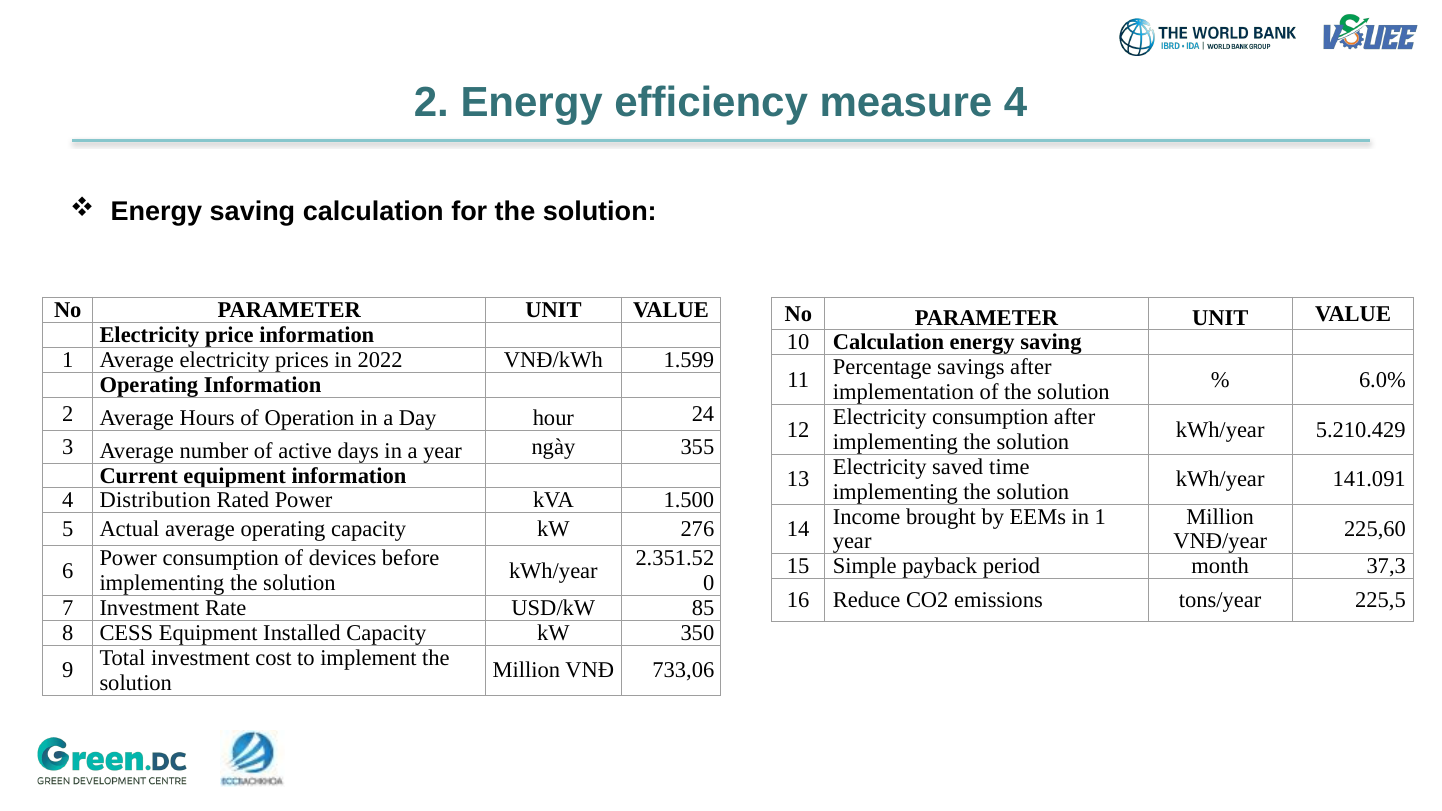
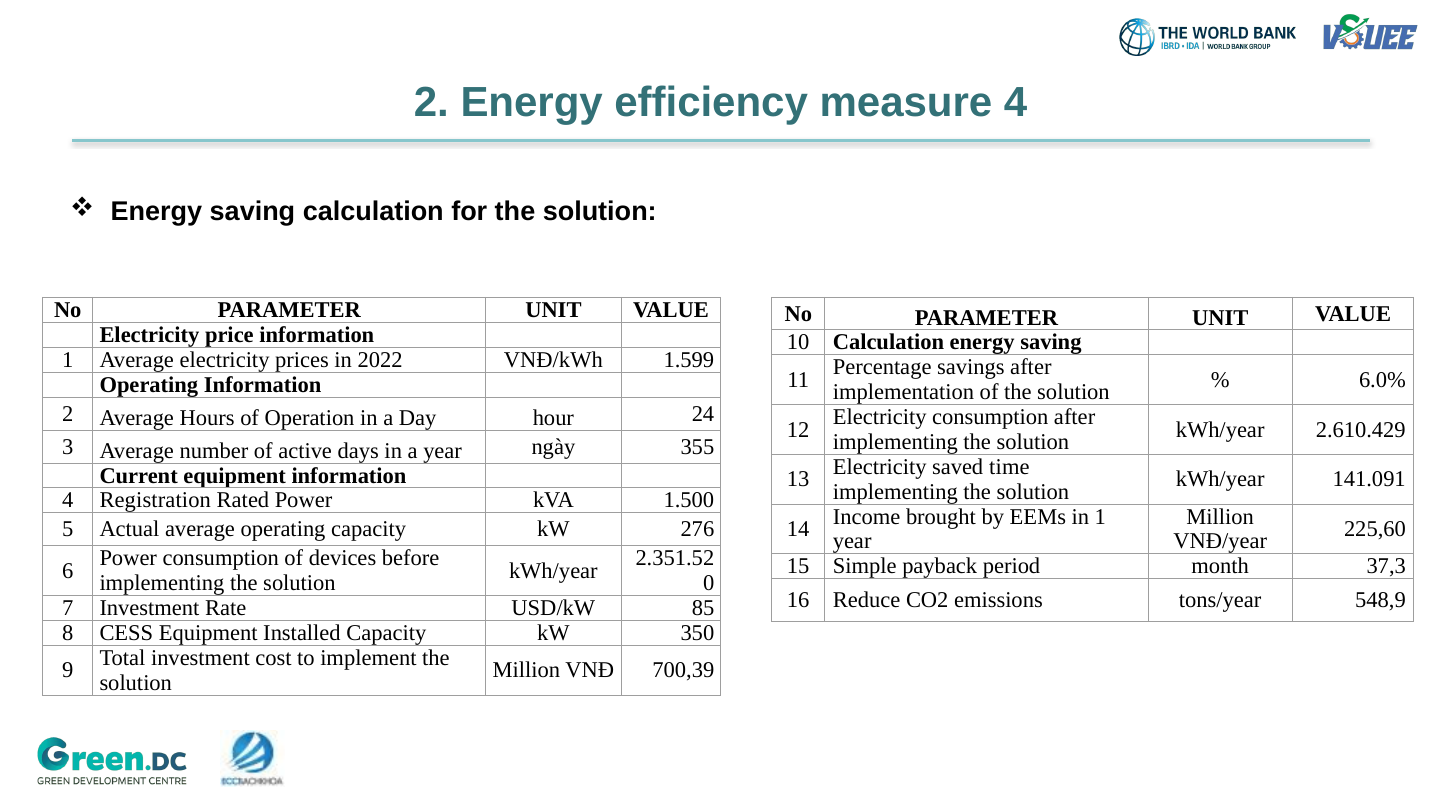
5.210.429: 5.210.429 -> 2.610.429
Distribution: Distribution -> Registration
225,5: 225,5 -> 548,9
733,06: 733,06 -> 700,39
